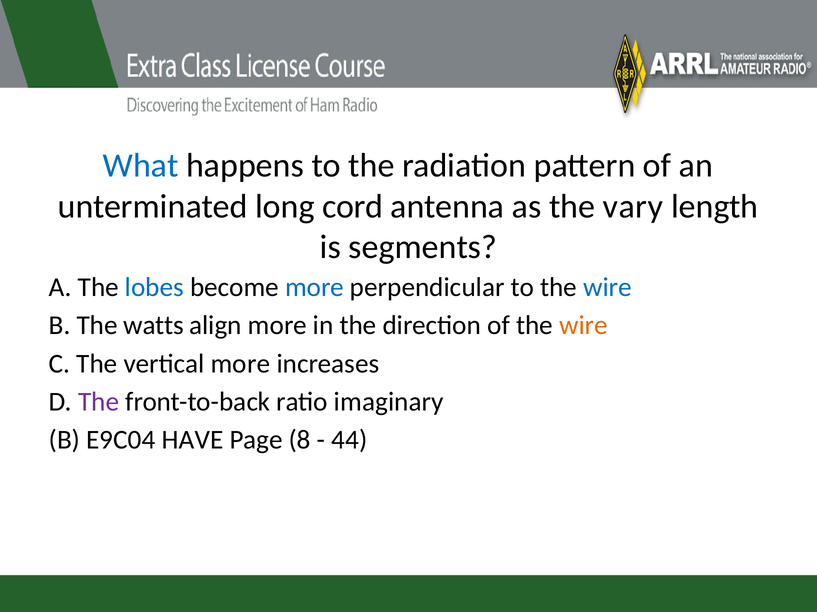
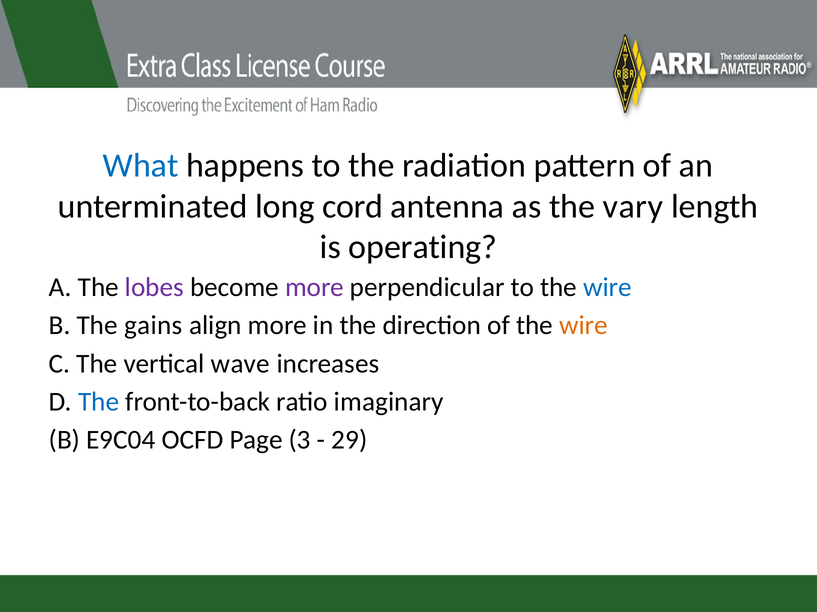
segments: segments -> operating
lobes colour: blue -> purple
more at (315, 288) colour: blue -> purple
watts: watts -> gains
vertical more: more -> wave
The at (99, 402) colour: purple -> blue
HAVE: HAVE -> OCFD
8: 8 -> 3
44: 44 -> 29
